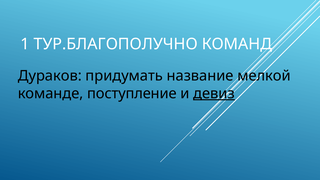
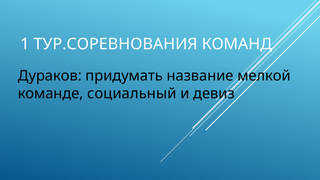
ТУР.БЛАГОПОЛУЧНО: ТУР.БЛАГОПОЛУЧНО -> ТУР.СОРЕВНОВАНИЯ
поступление: поступление -> социальный
девиз underline: present -> none
